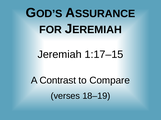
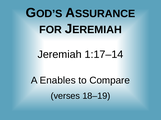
1:17–15: 1:17–15 -> 1:17–14
Contrast: Contrast -> Enables
